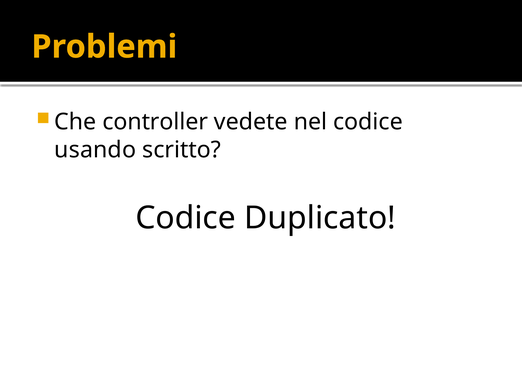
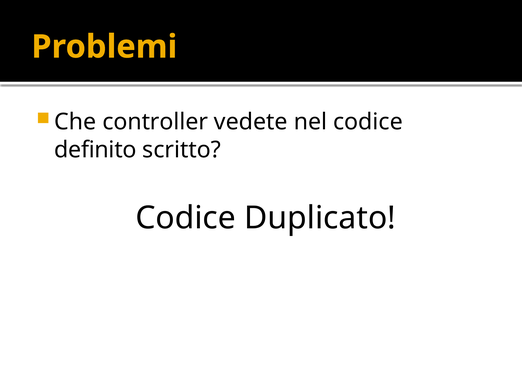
usando: usando -> definito
